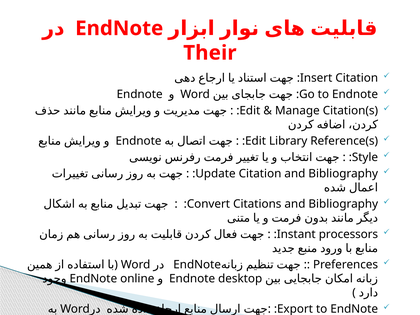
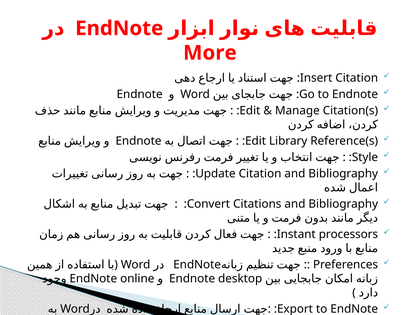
Their: Their -> More
